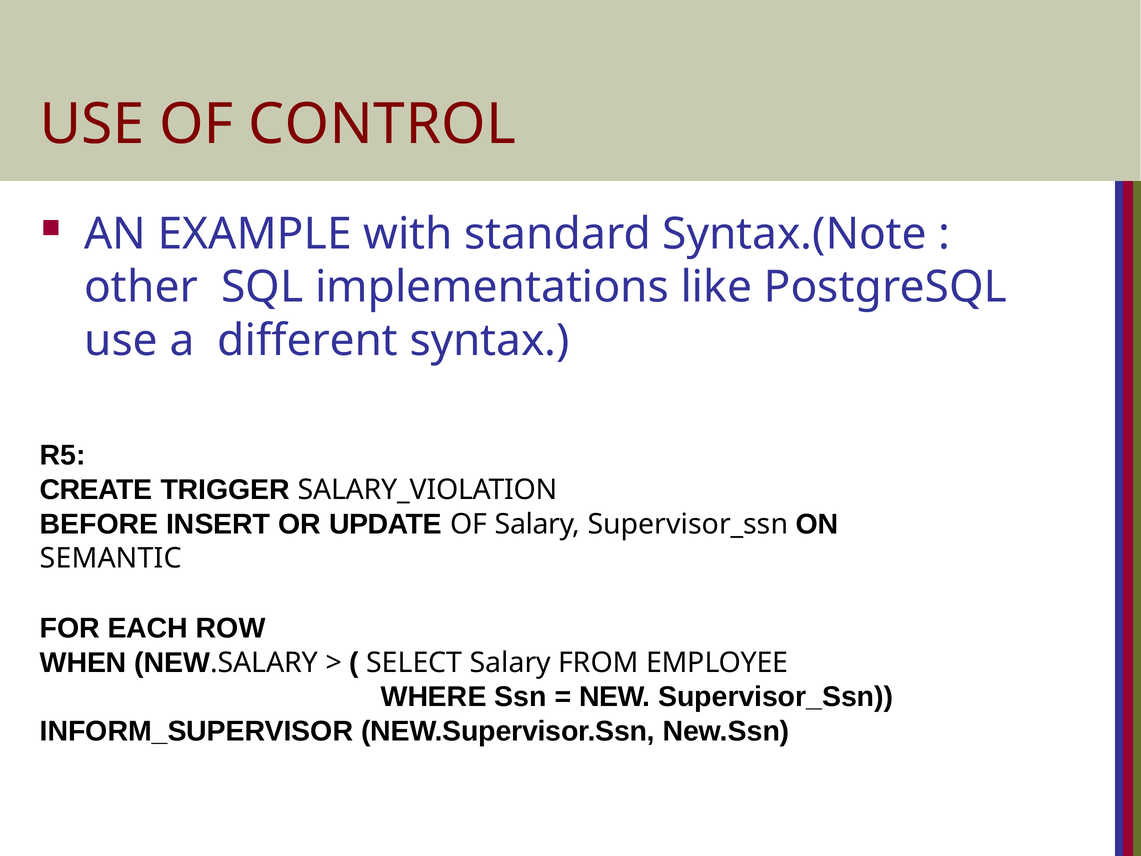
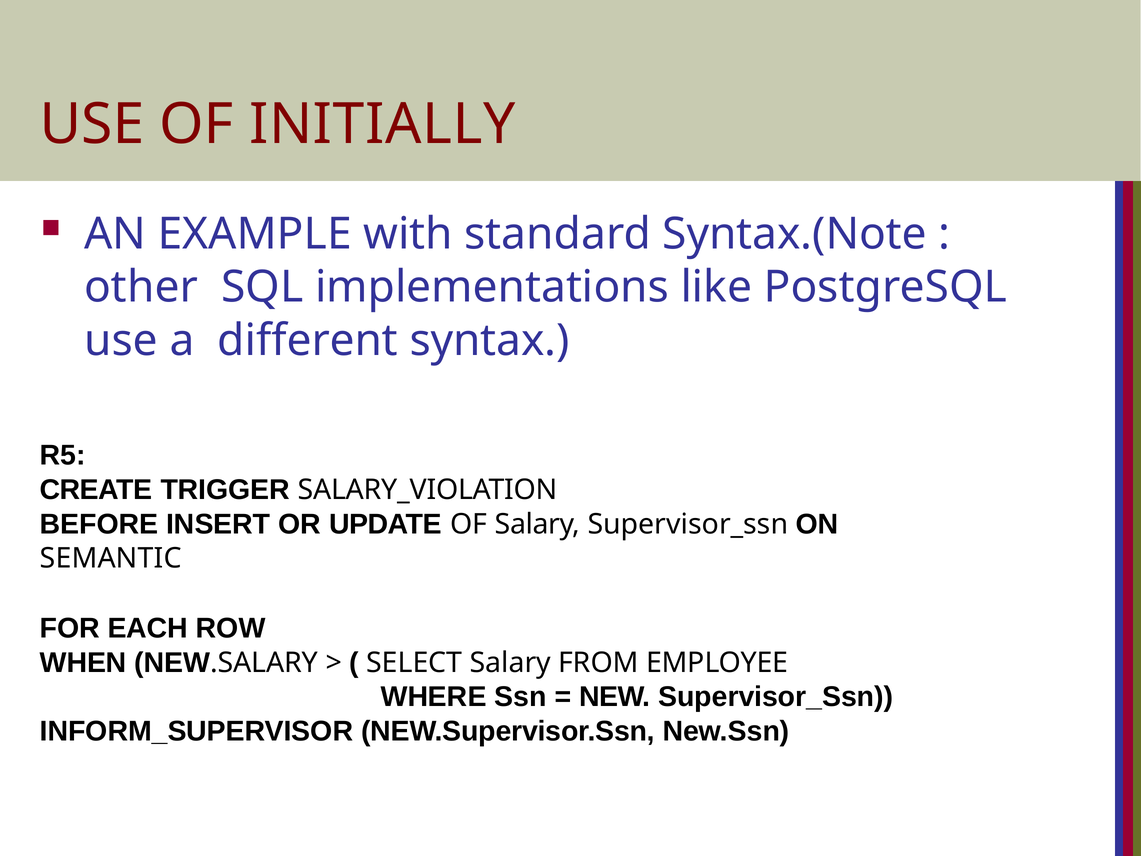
CONTROL: CONTROL -> INITIALLY
